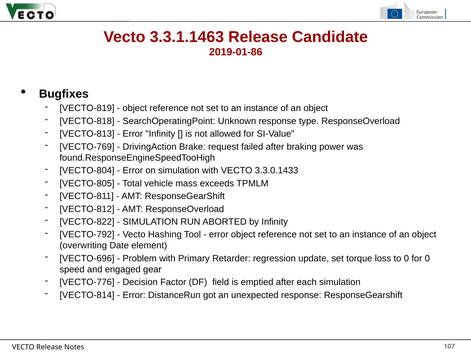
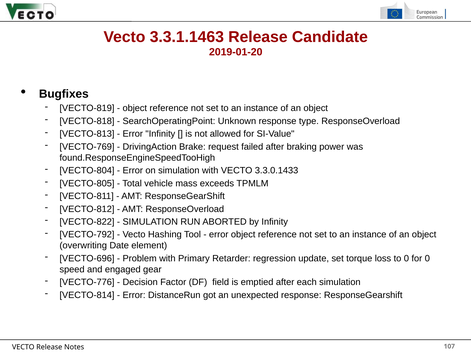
2019-01-86: 2019-01-86 -> 2019-01-20
